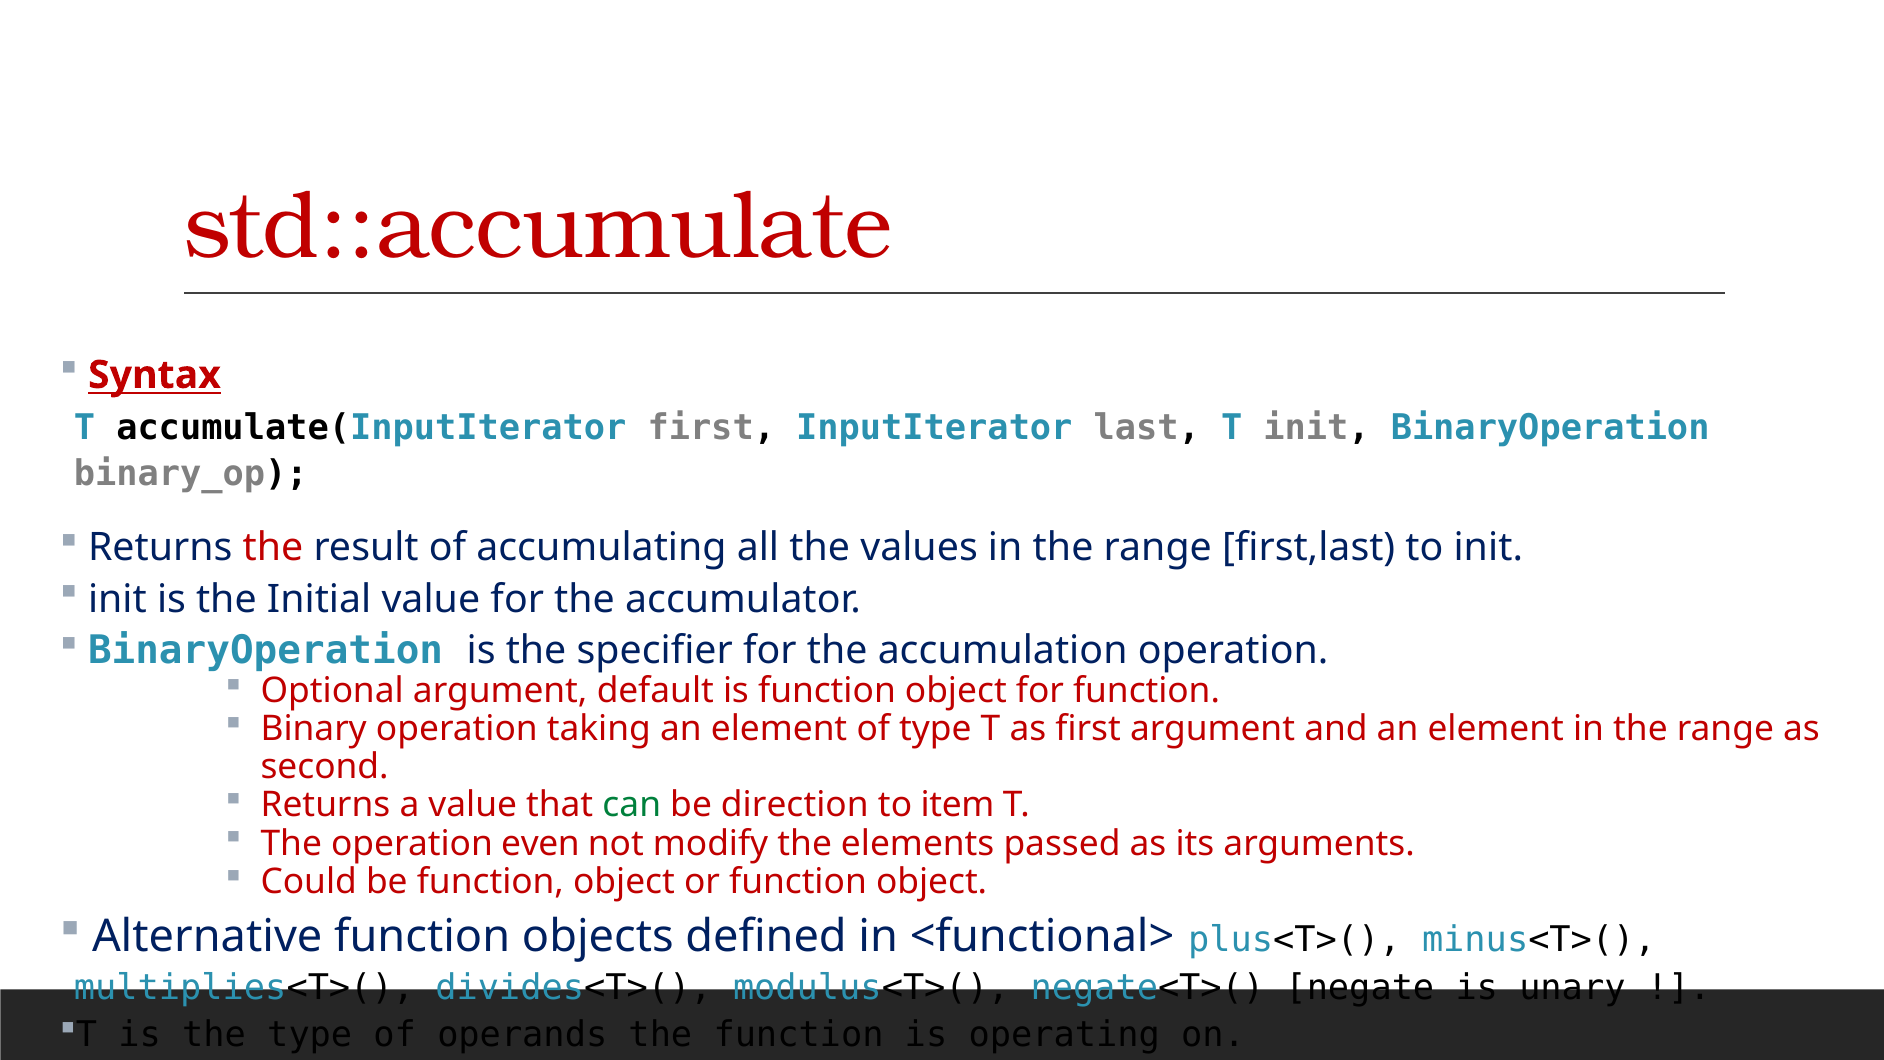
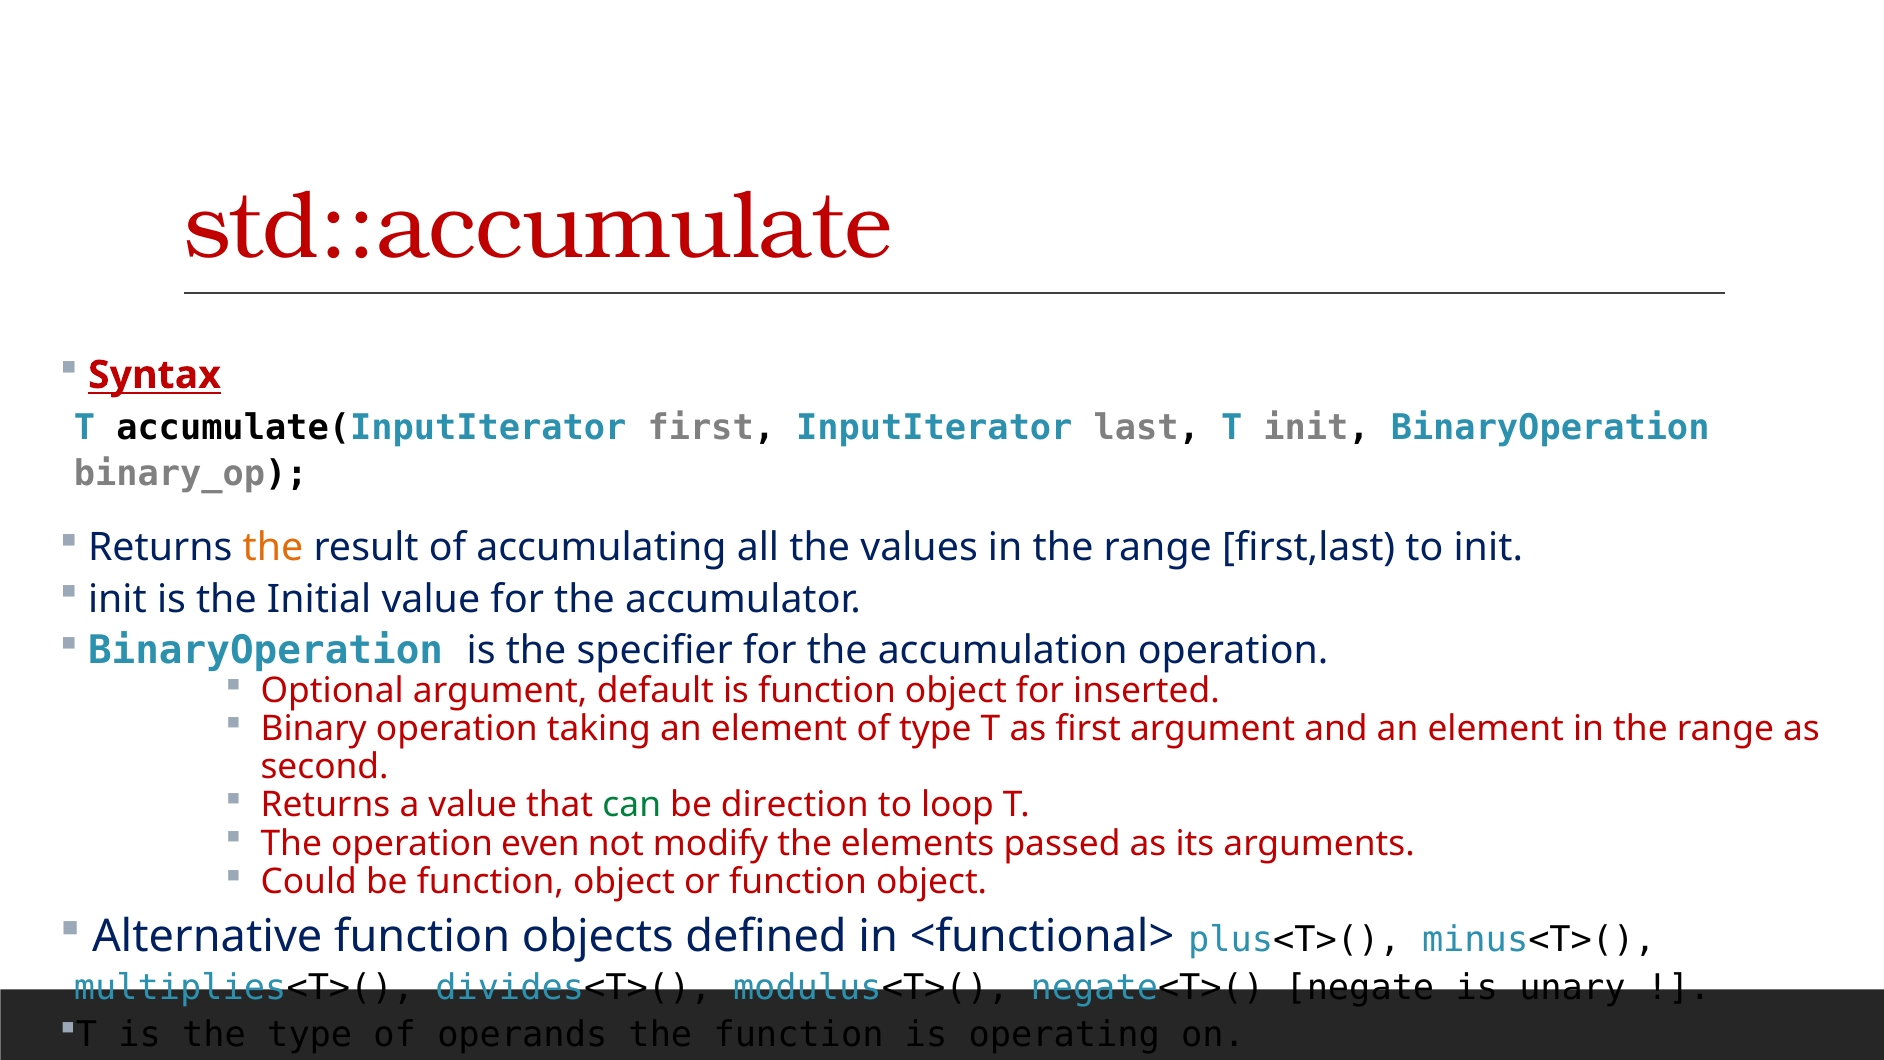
the at (273, 547) colour: red -> orange
for function: function -> inserted
item: item -> loop
